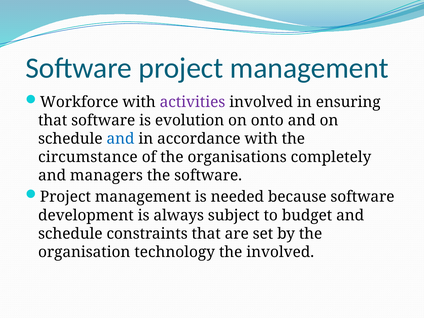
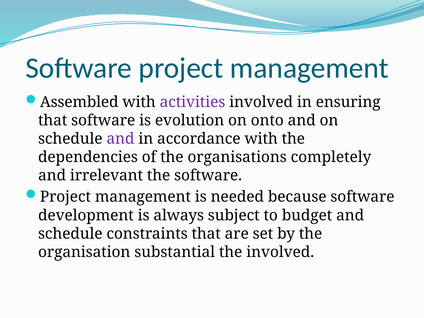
Workforce: Workforce -> Assembled
and at (120, 139) colour: blue -> purple
circumstance: circumstance -> dependencies
managers: managers -> irrelevant
technology: technology -> substantial
